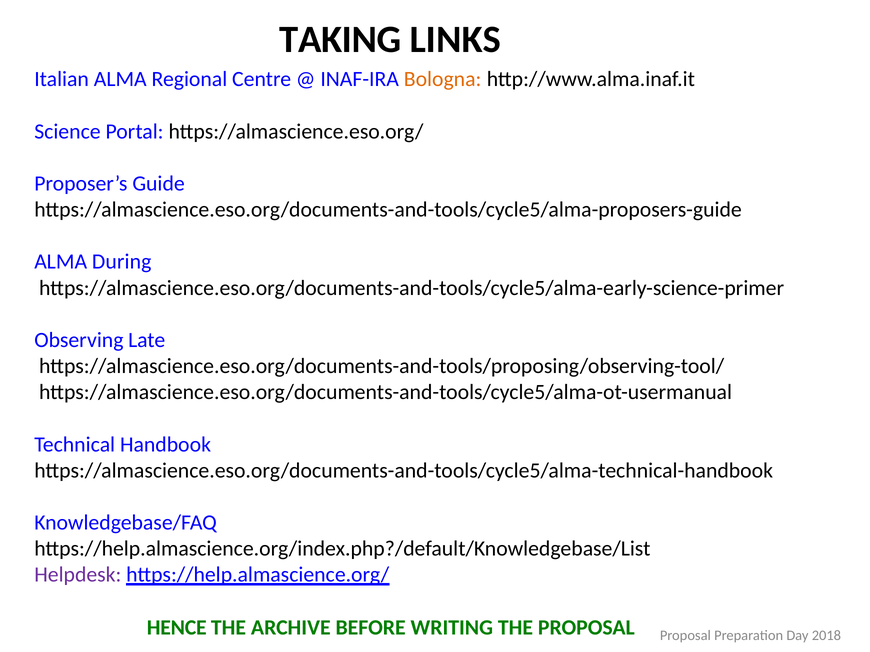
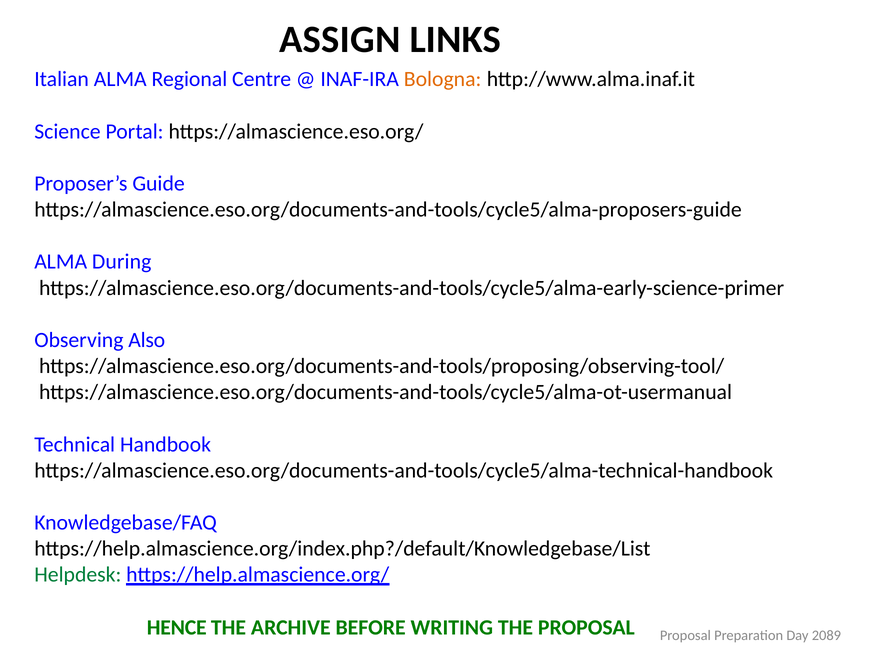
TAKING: TAKING -> ASSIGN
Late: Late -> Also
Helpdesk colour: purple -> green
2018: 2018 -> 2089
